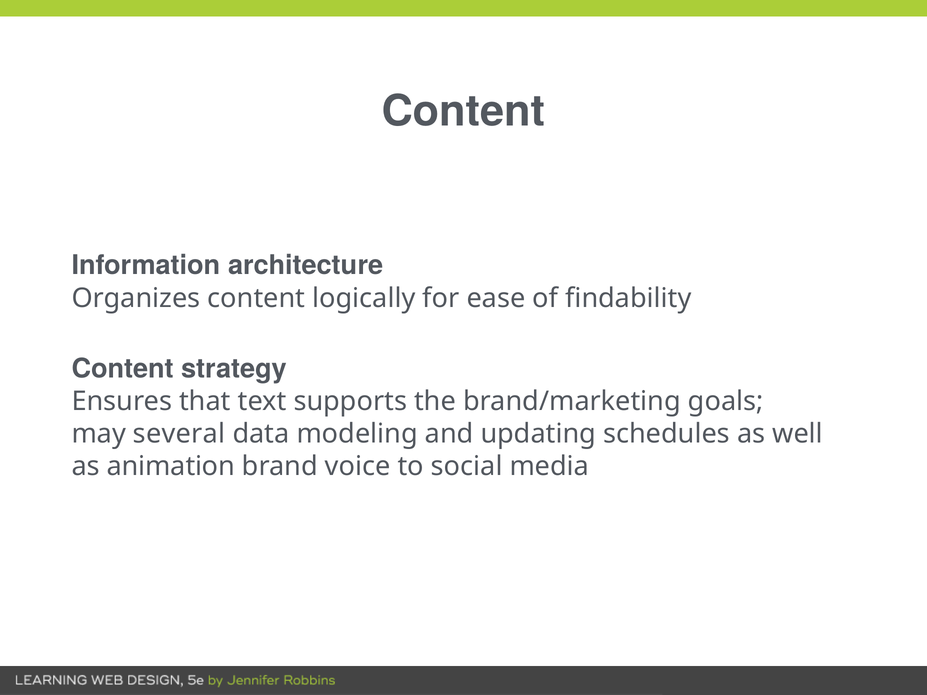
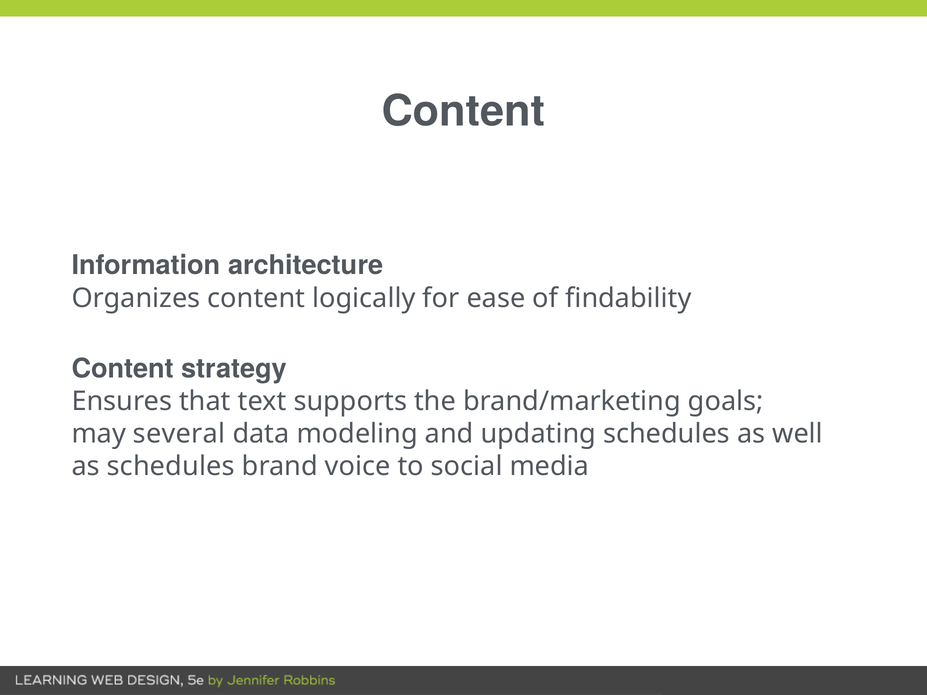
as animation: animation -> schedules
